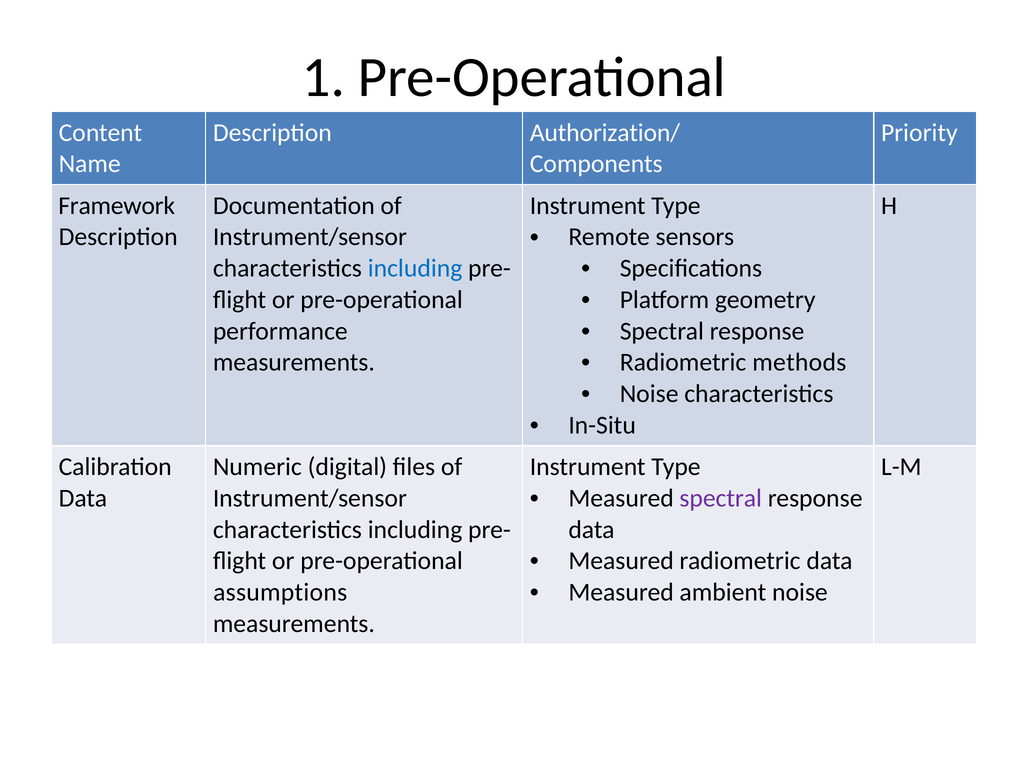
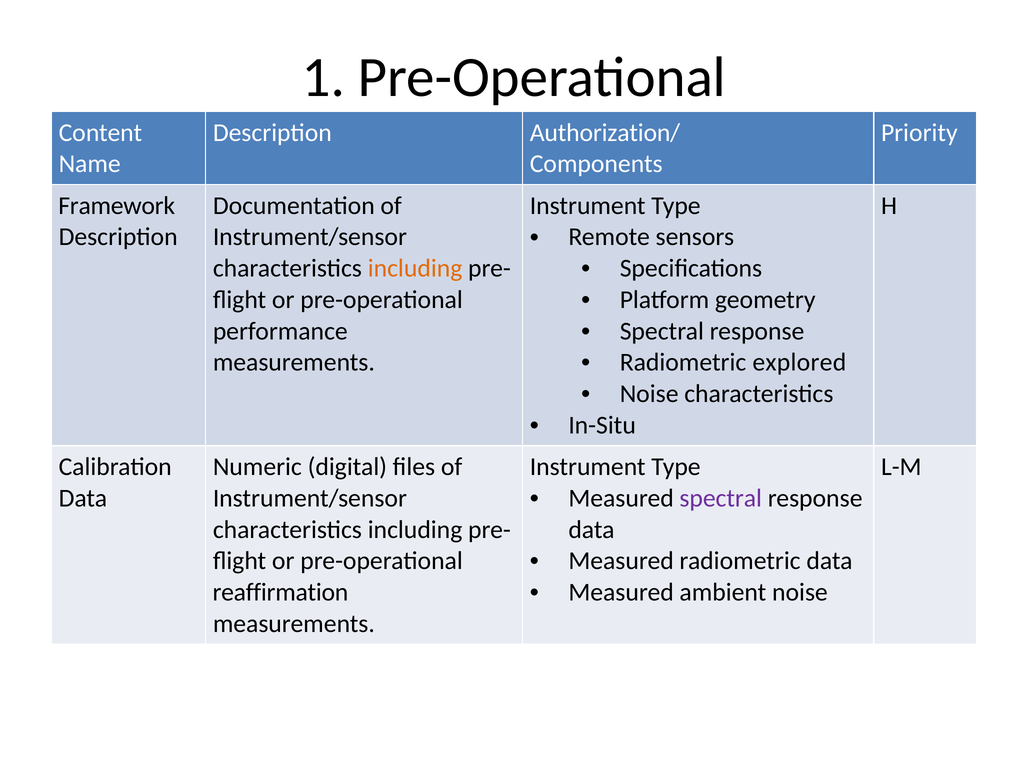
including at (415, 268) colour: blue -> orange
methods: methods -> explored
assumptions: assumptions -> reaffirmation
